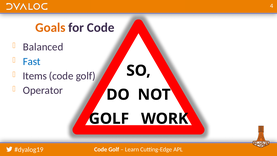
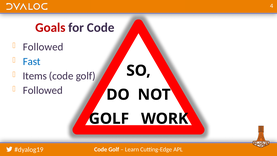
Goals colour: orange -> red
Balanced at (43, 47): Balanced -> Followed
Operator at (43, 90): Operator -> Followed
